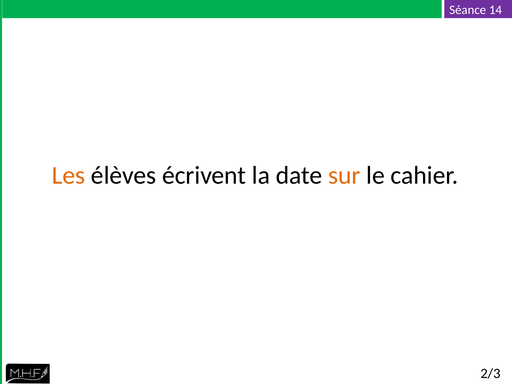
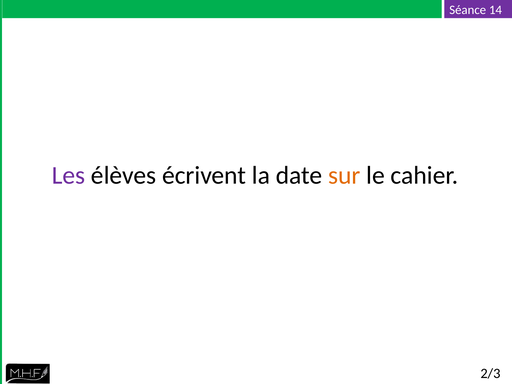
Les colour: orange -> purple
